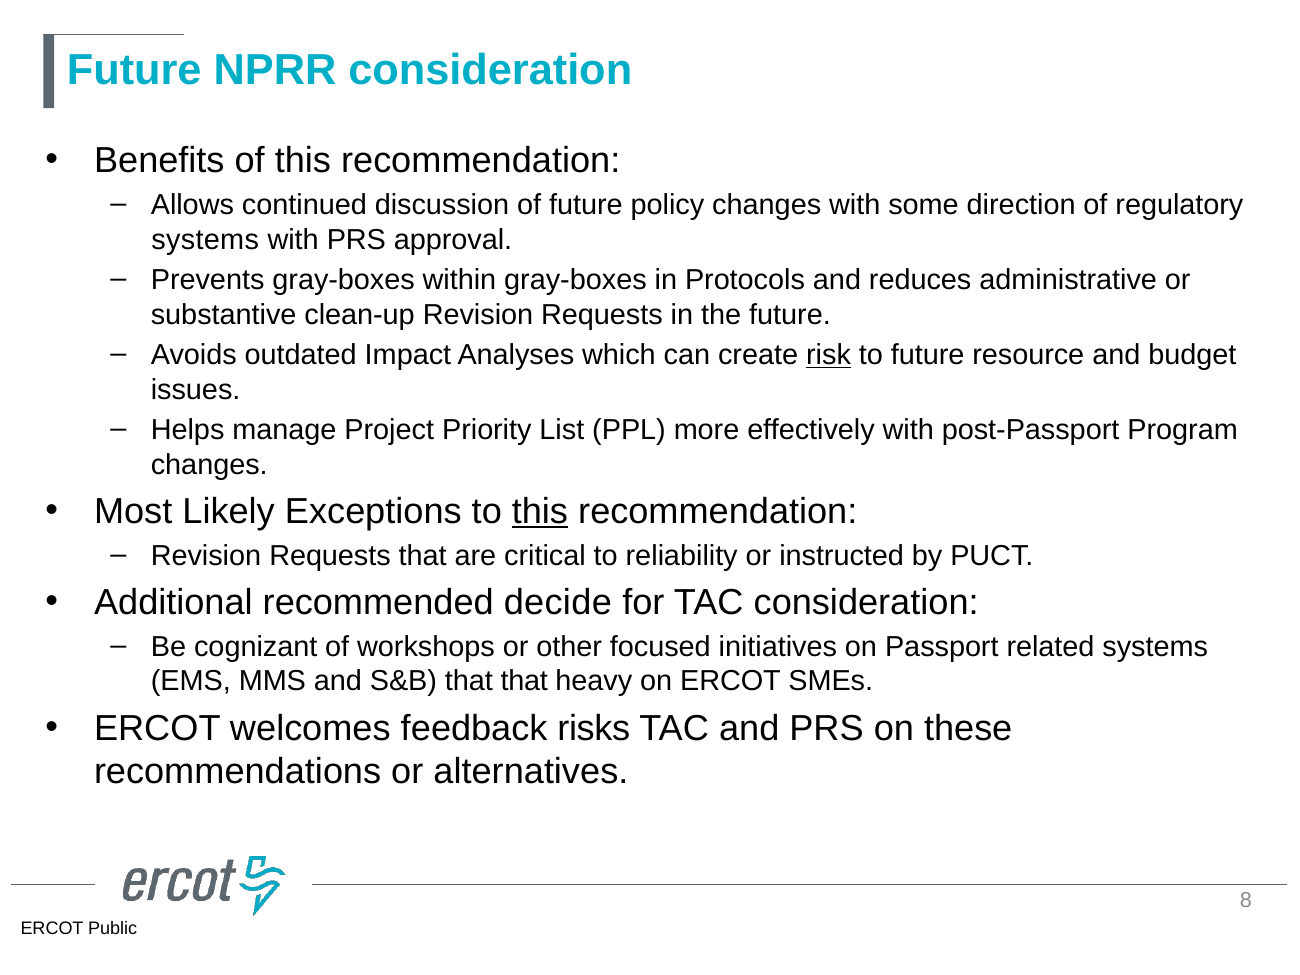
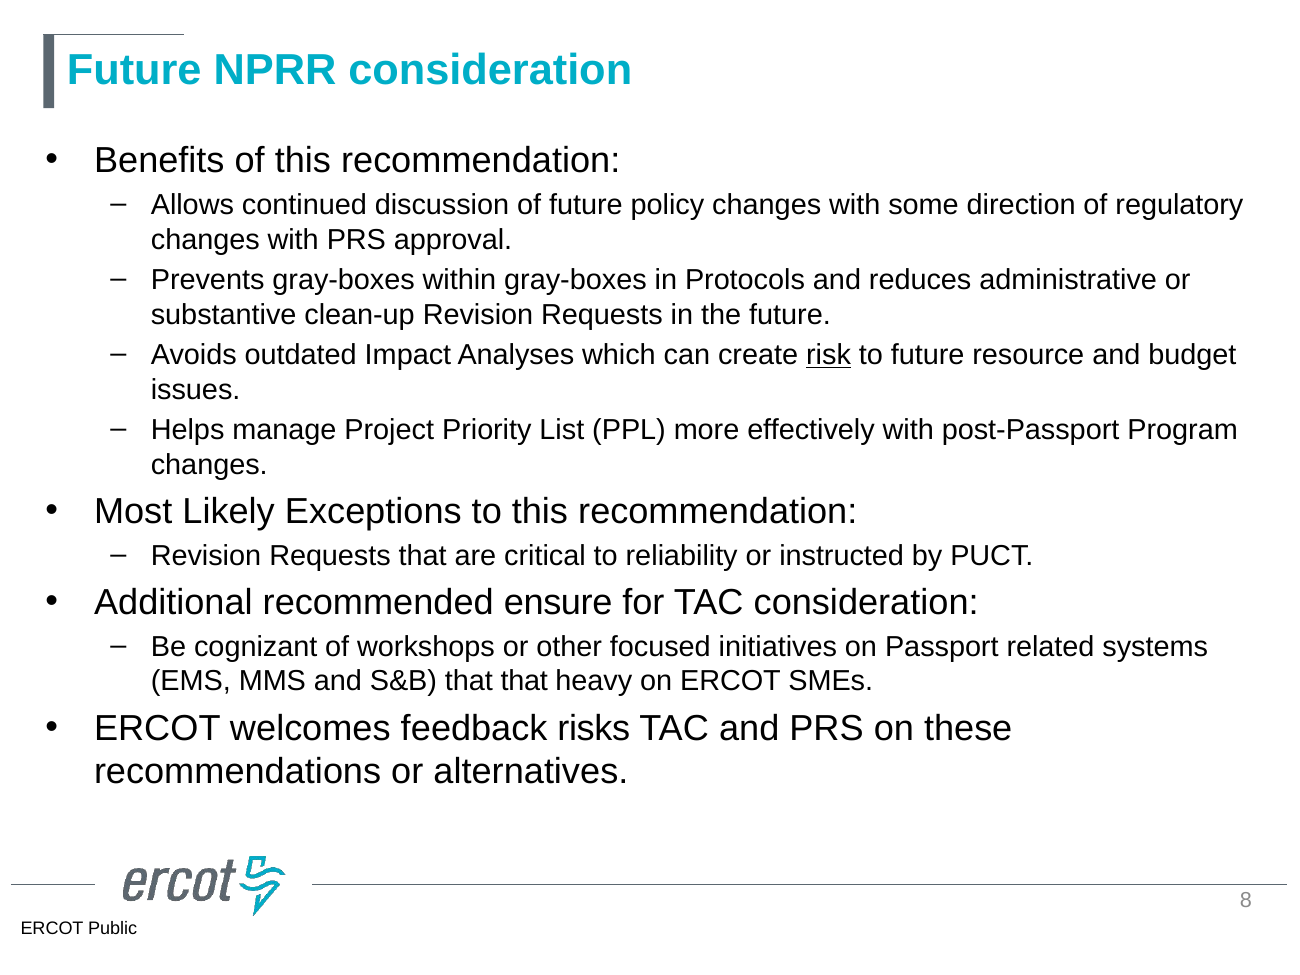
systems at (205, 240): systems -> changes
this at (540, 512) underline: present -> none
decide: decide -> ensure
